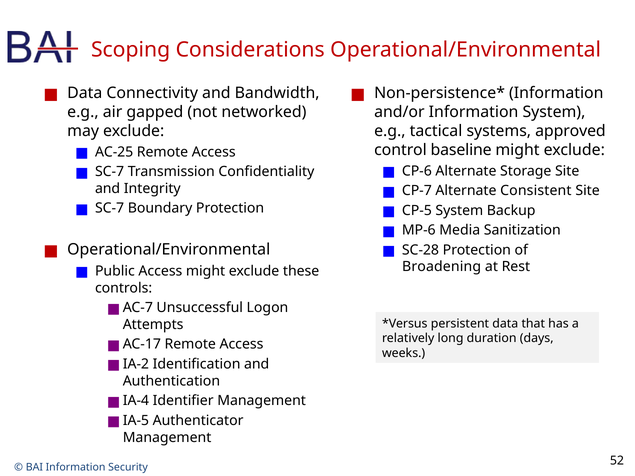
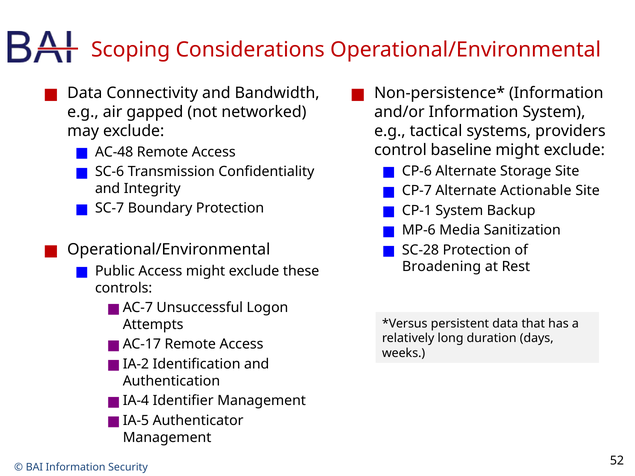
approved: approved -> providers
AC-25: AC-25 -> AC-48
SC-7 at (110, 172): SC-7 -> SC-6
Consistent: Consistent -> Actionable
CP-5: CP-5 -> CP-1
